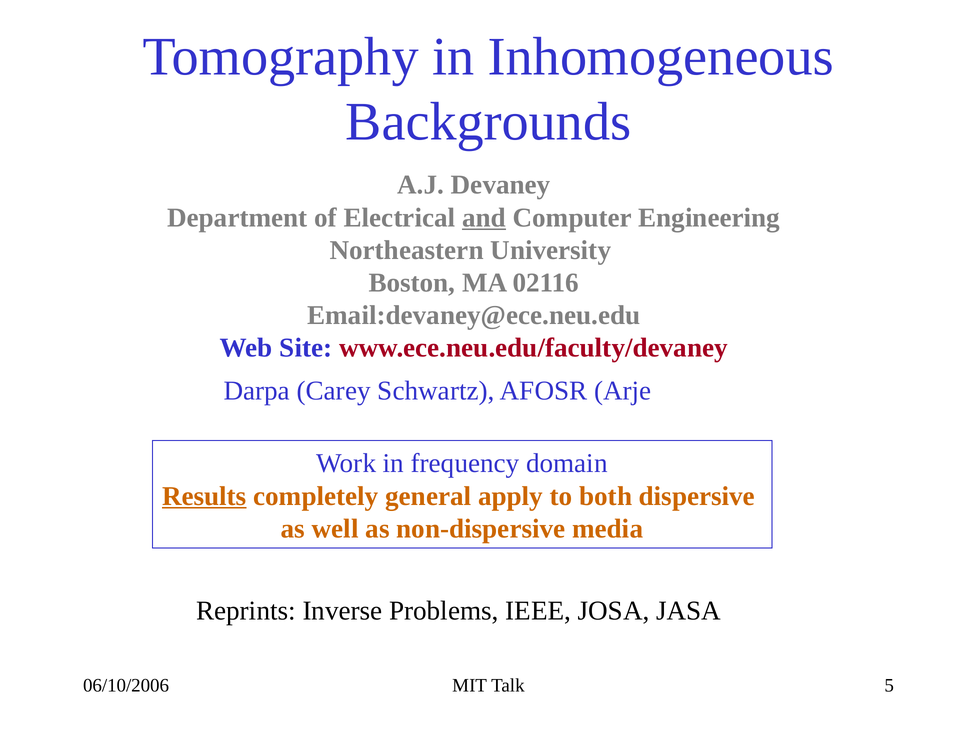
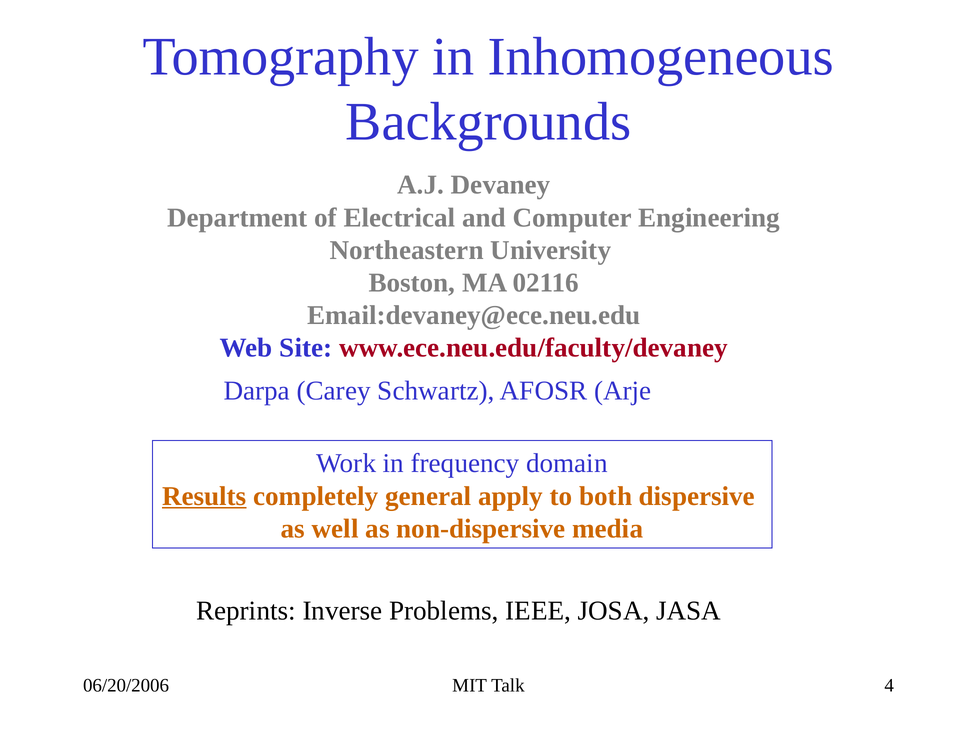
and underline: present -> none
06/10/2006: 06/10/2006 -> 06/20/2006
5: 5 -> 4
